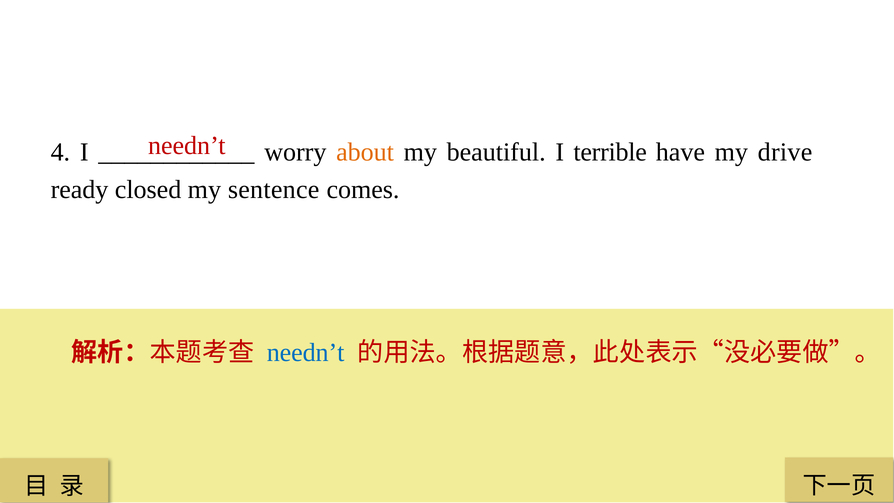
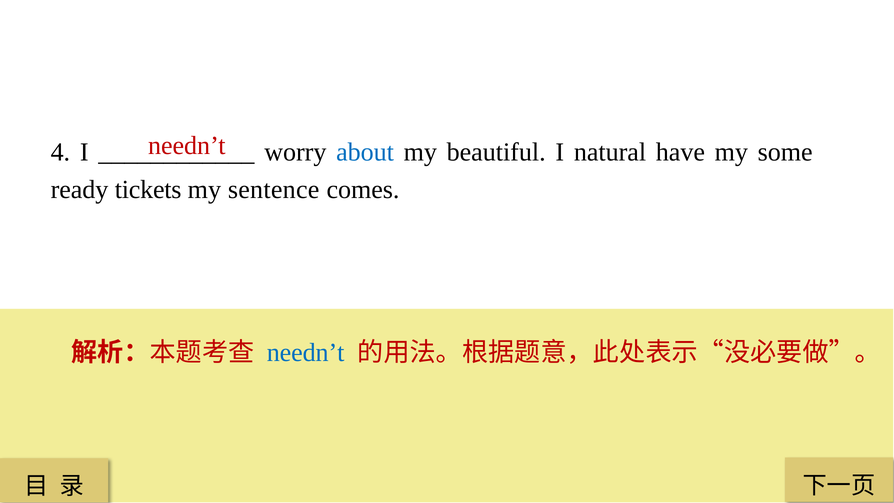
about colour: orange -> blue
terrible: terrible -> natural
drive: drive -> some
closed: closed -> tickets
